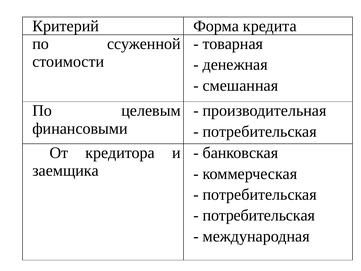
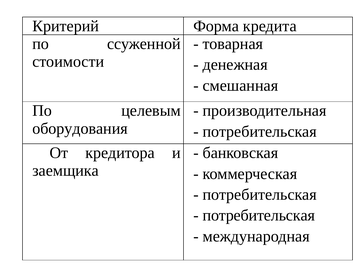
финансовыми: финансовыми -> оборудования
